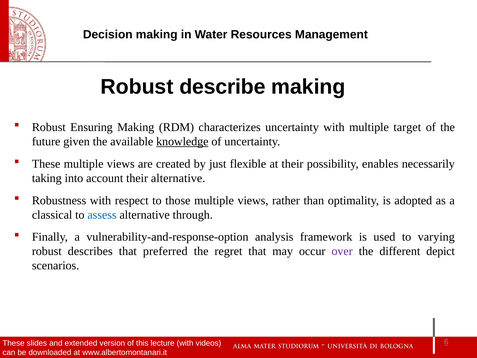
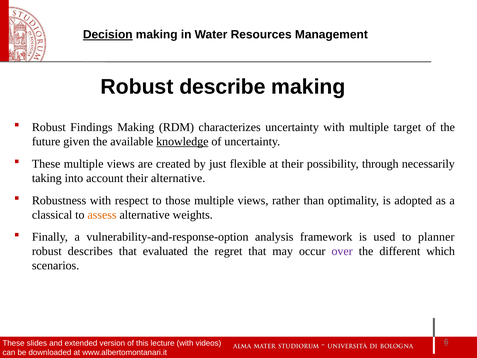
Decision underline: none -> present
Ensuring: Ensuring -> Findings
enables: enables -> through
assess colour: blue -> orange
through: through -> weights
varying: varying -> planner
preferred: preferred -> evaluated
depict: depict -> which
